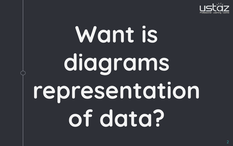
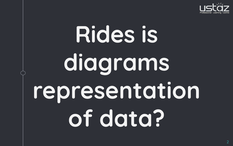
Want: Want -> Rides
